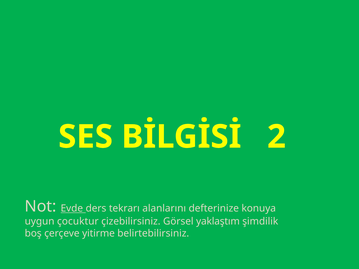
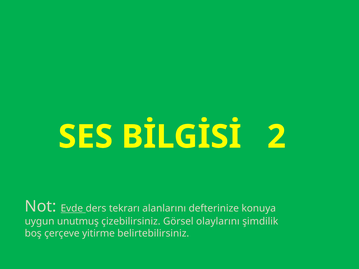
çocuktur: çocuktur -> unutmuş
yaklaştım: yaklaştım -> olaylarını
